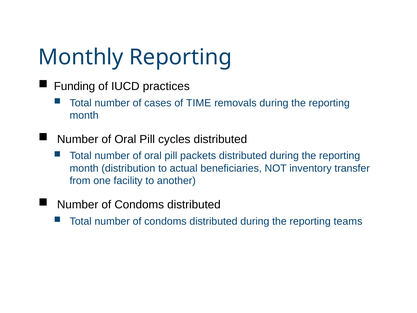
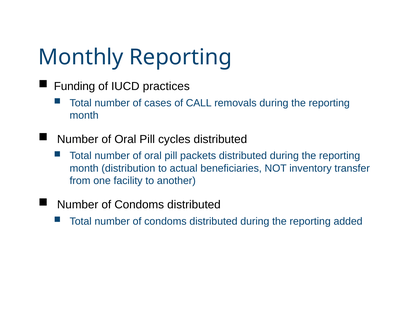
TIME: TIME -> CALL
teams: teams -> added
